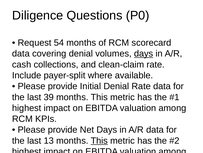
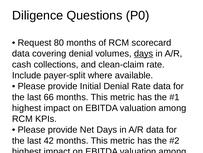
54: 54 -> 80
39: 39 -> 66
13: 13 -> 42
This at (99, 140) underline: present -> none
